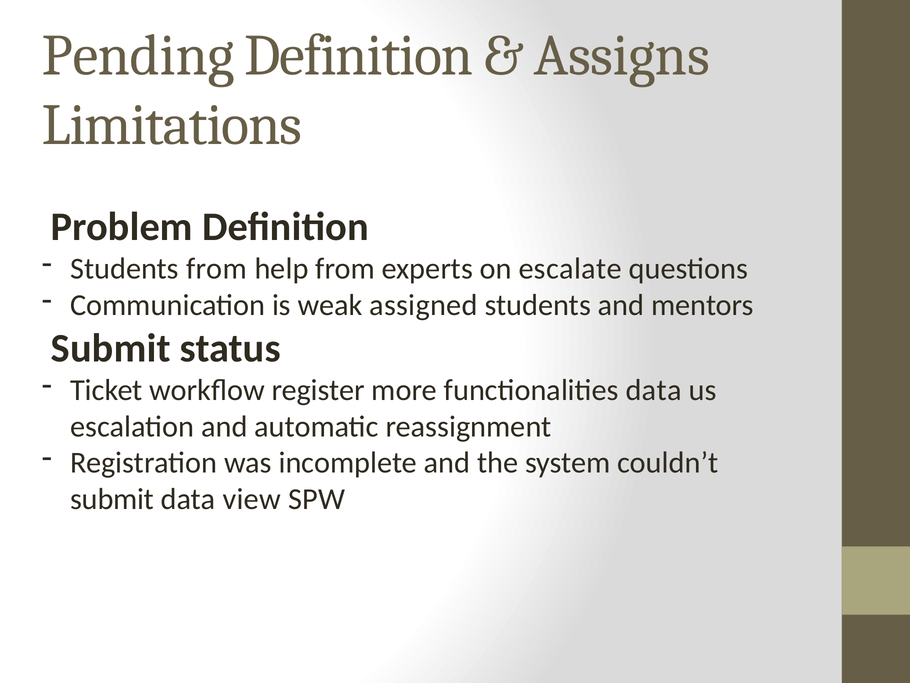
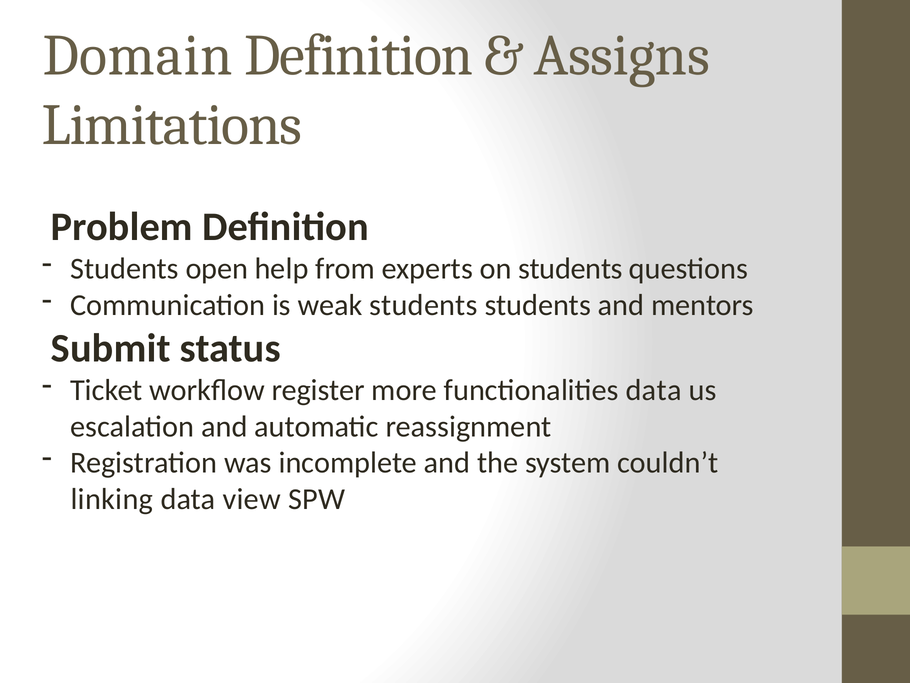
Pending: Pending -> Domain
Students from: from -> open
on escalate: escalate -> students
weak assigned: assigned -> students
submit at (112, 499): submit -> linking
